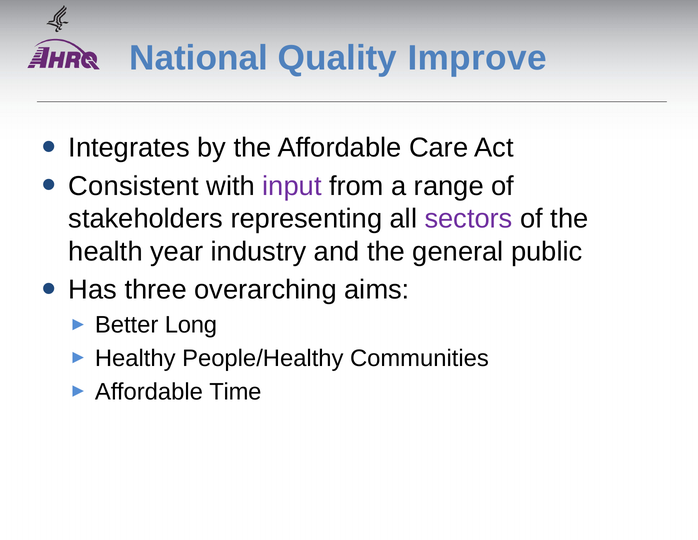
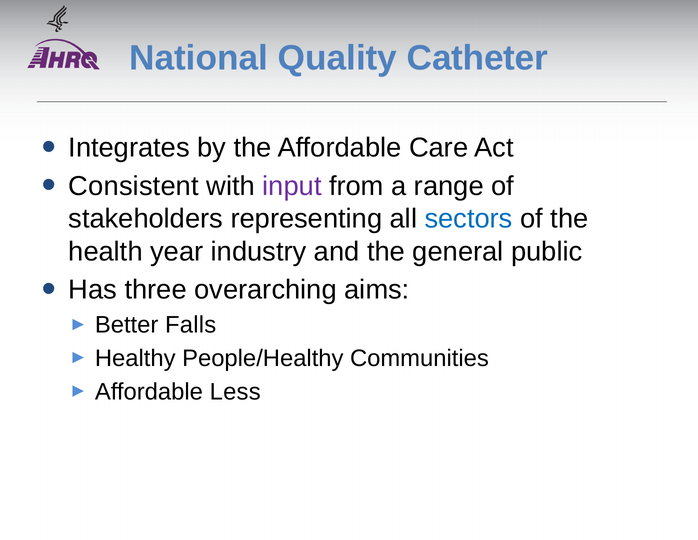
Improve: Improve -> Catheter
sectors colour: purple -> blue
Long: Long -> Falls
Time: Time -> Less
